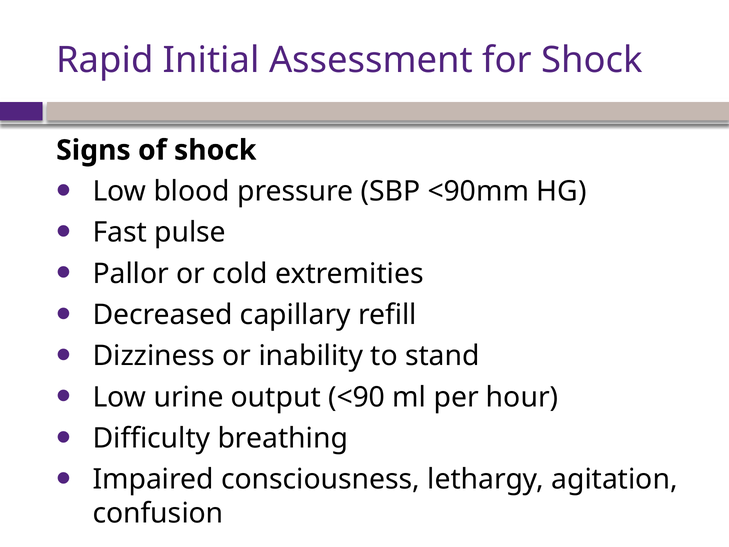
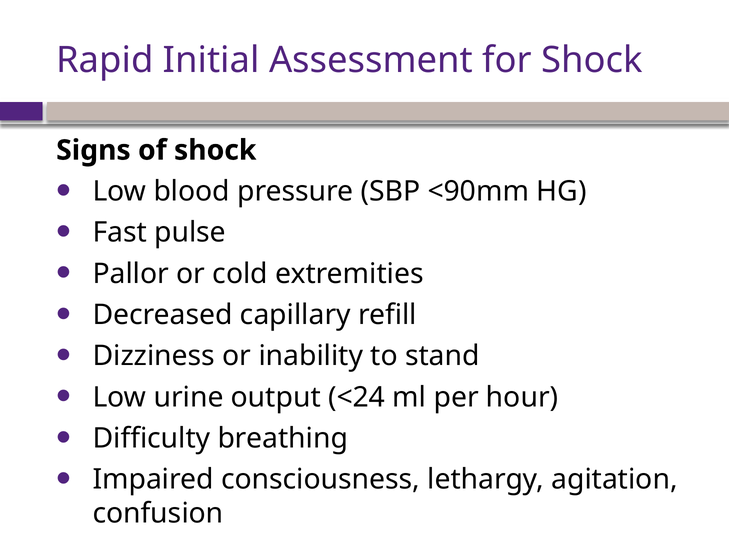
<90: <90 -> <24
